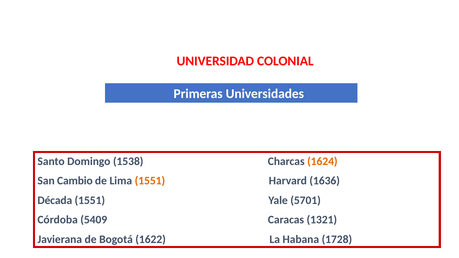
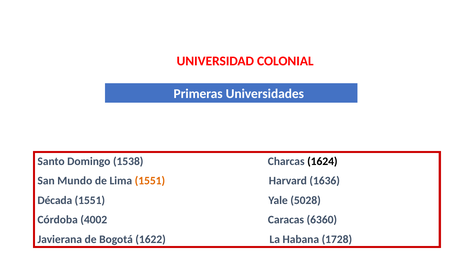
1624 colour: orange -> black
Cambio: Cambio -> Mundo
5701: 5701 -> 5028
5409: 5409 -> 4002
1321: 1321 -> 6360
